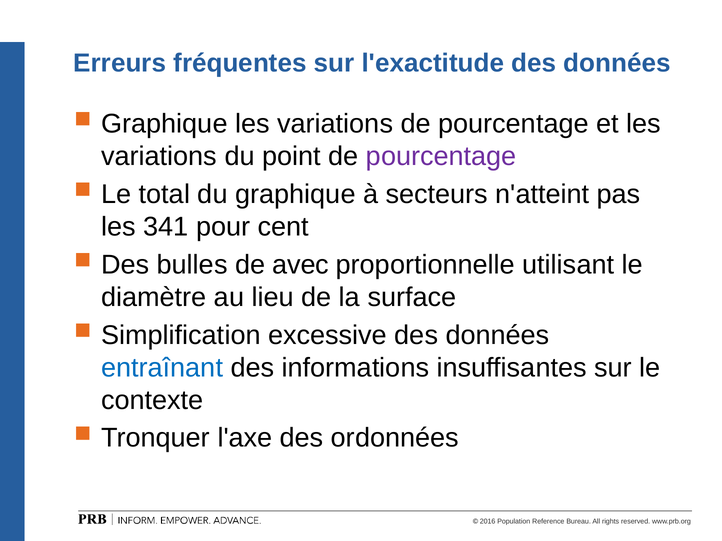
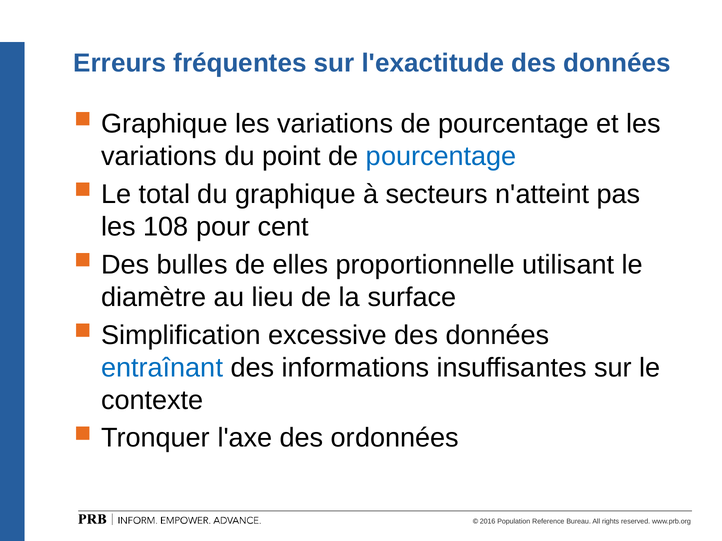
pourcentage at (441, 157) colour: purple -> blue
341: 341 -> 108
avec: avec -> elles
